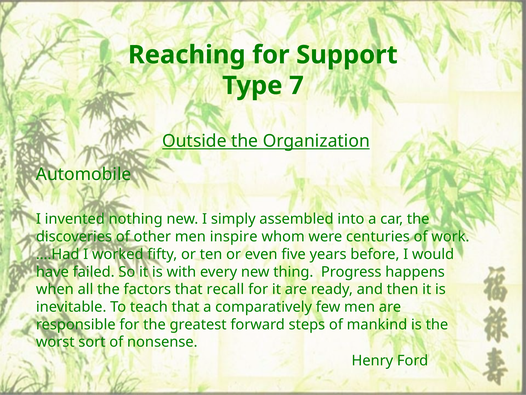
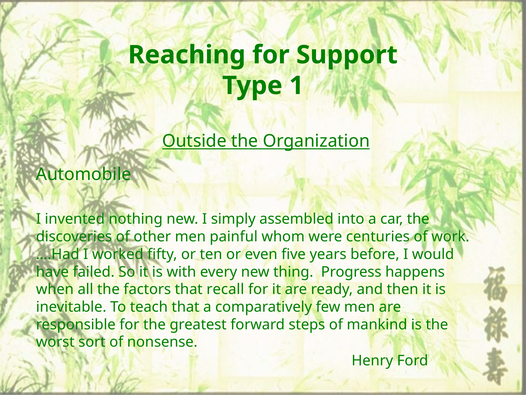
7: 7 -> 1
inspire: inspire -> painful
